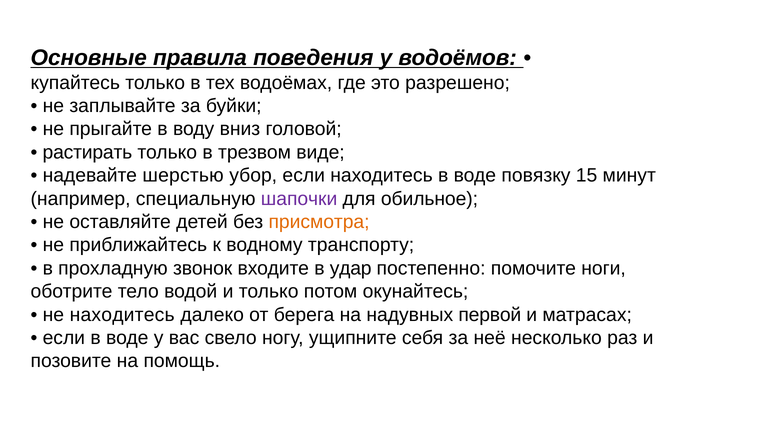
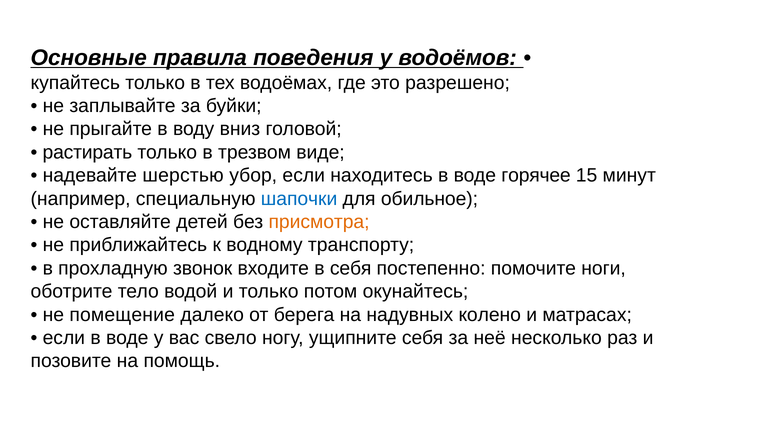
повязку: повязку -> горячее
шапочки colour: purple -> blue
в удар: удар -> себя
не находитесь: находитесь -> помещение
первой: первой -> колено
